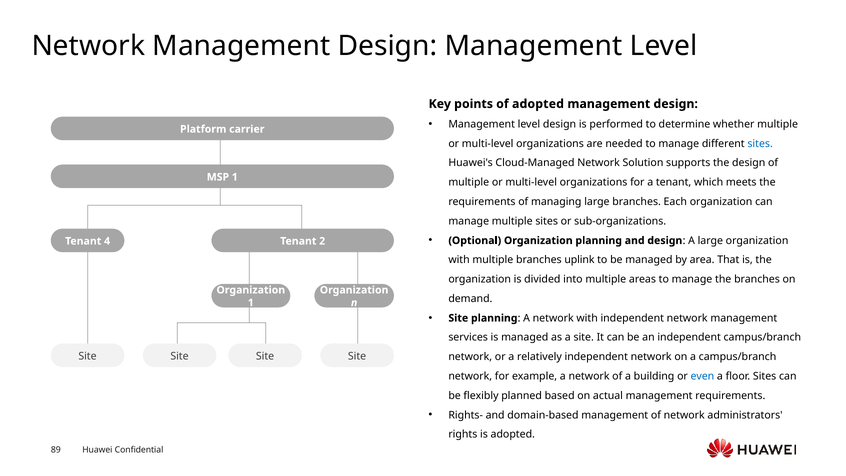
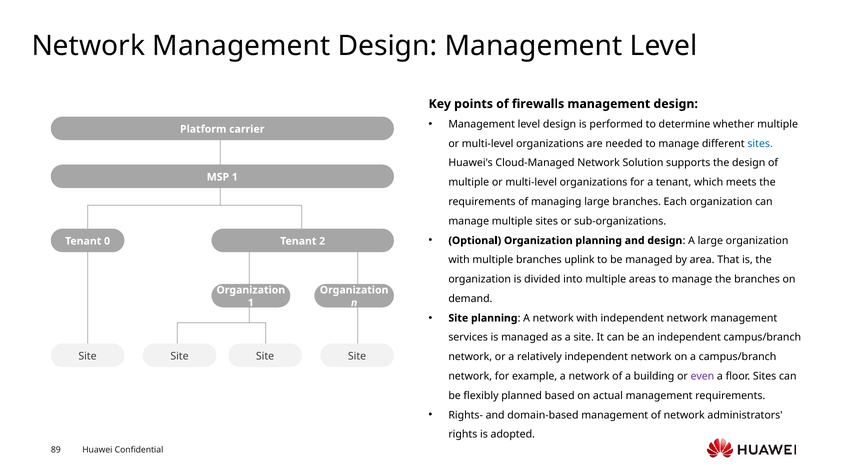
of adopted: adopted -> firewalls
4: 4 -> 0
even colour: blue -> purple
